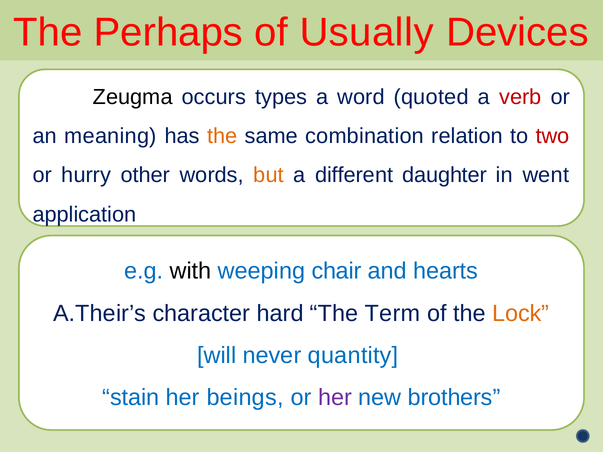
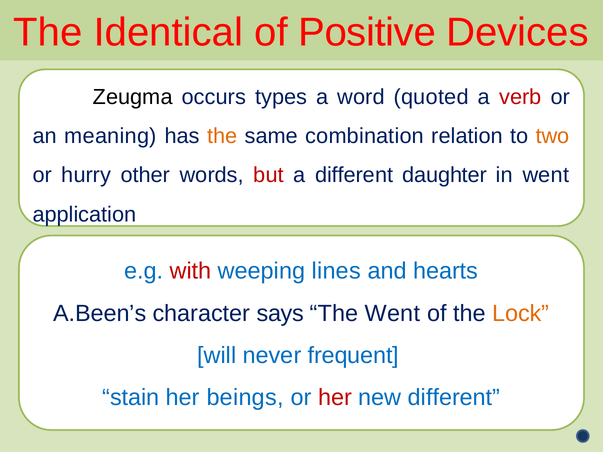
Perhaps: Perhaps -> Identical
Usually: Usually -> Positive
two colour: red -> orange
but colour: orange -> red
with colour: black -> red
chair: chair -> lines
A.Their’s: A.Their’s -> A.Been’s
hard: hard -> says
The Term: Term -> Went
quantity: quantity -> frequent
her at (335, 398) colour: purple -> red
new brothers: brothers -> different
